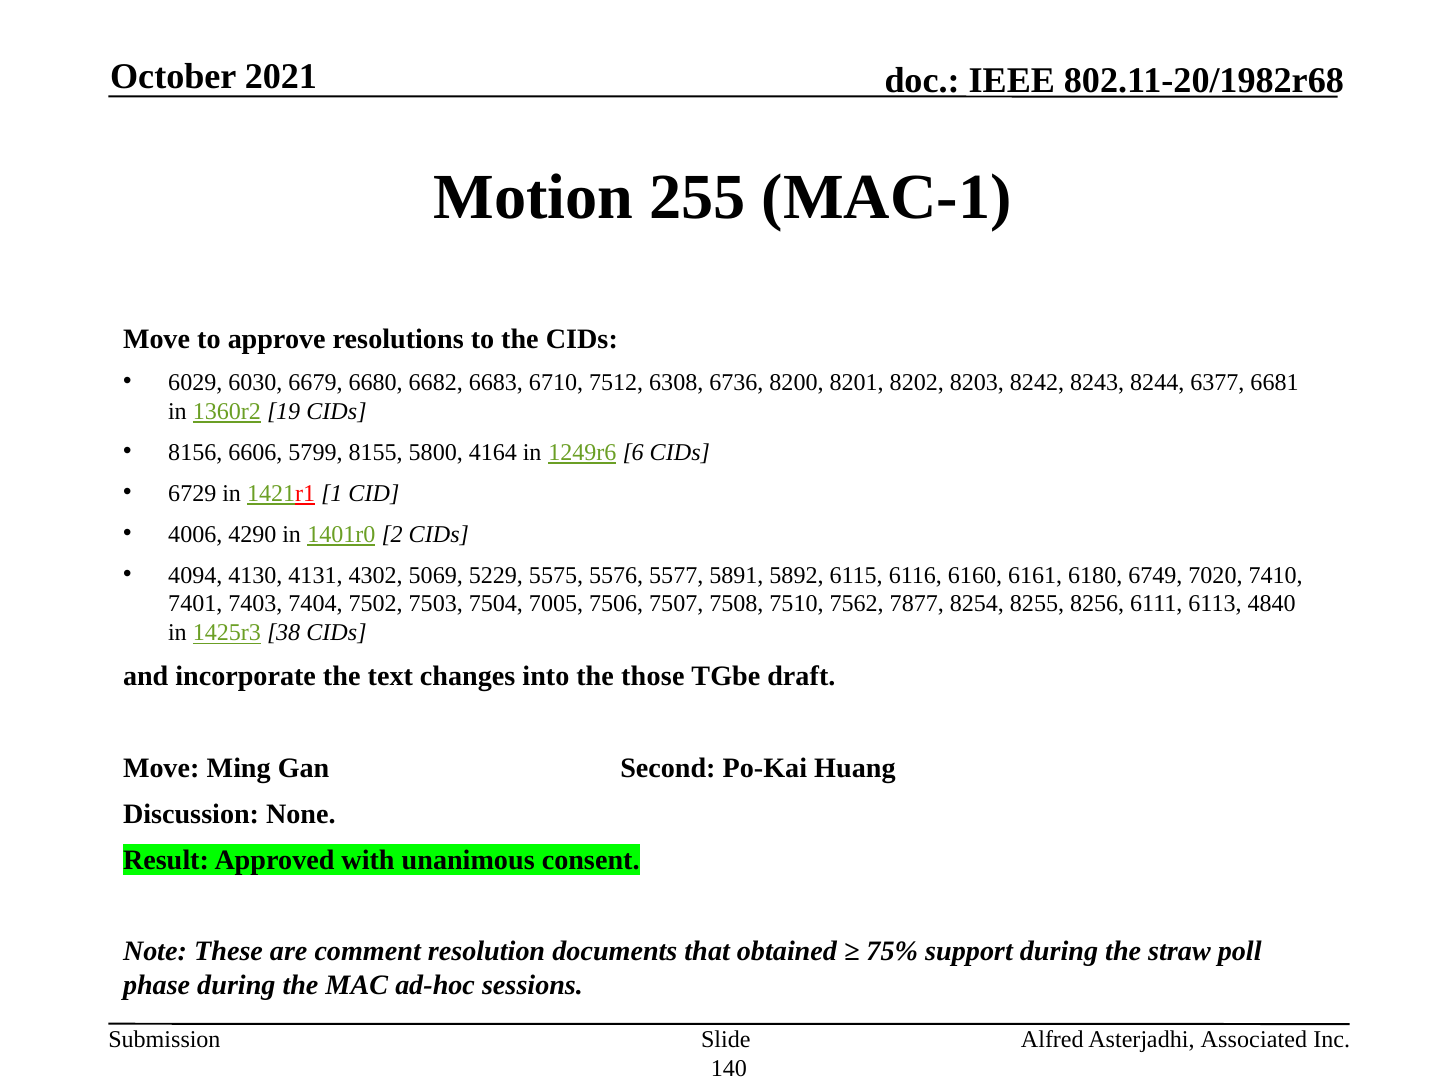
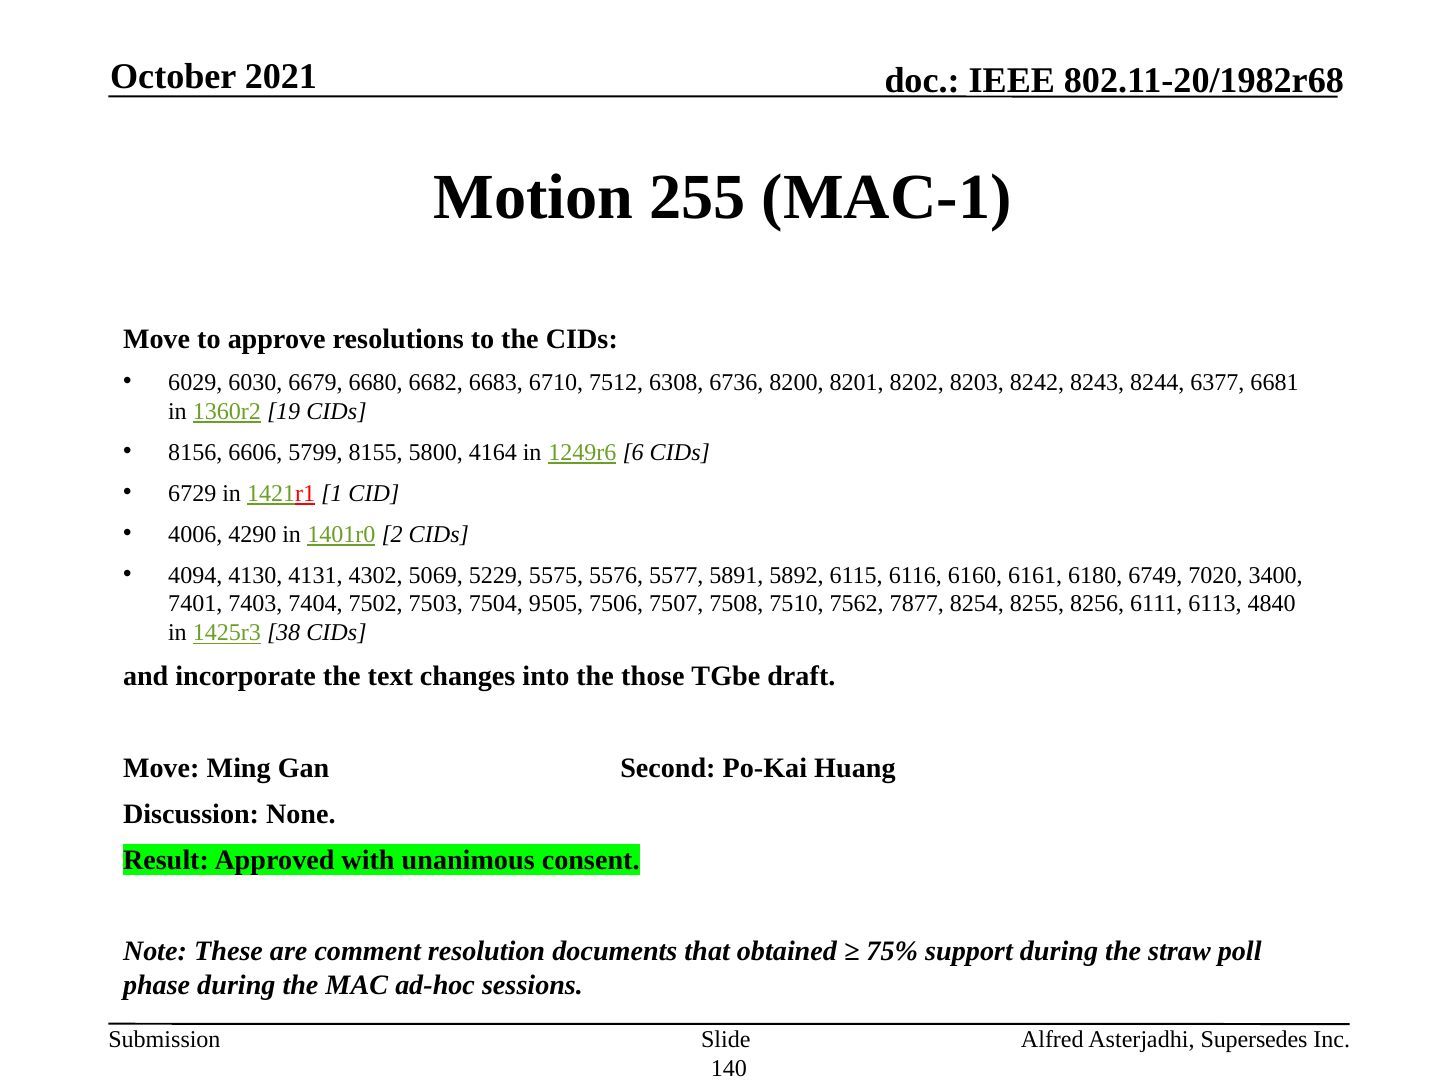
7410: 7410 -> 3400
7005: 7005 -> 9505
Associated: Associated -> Supersedes
